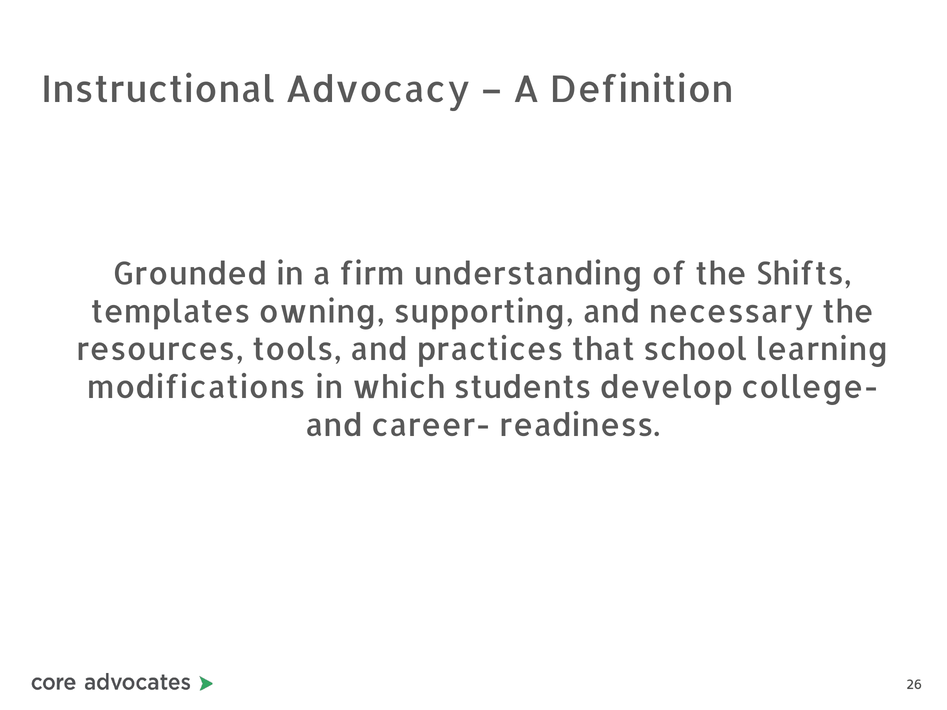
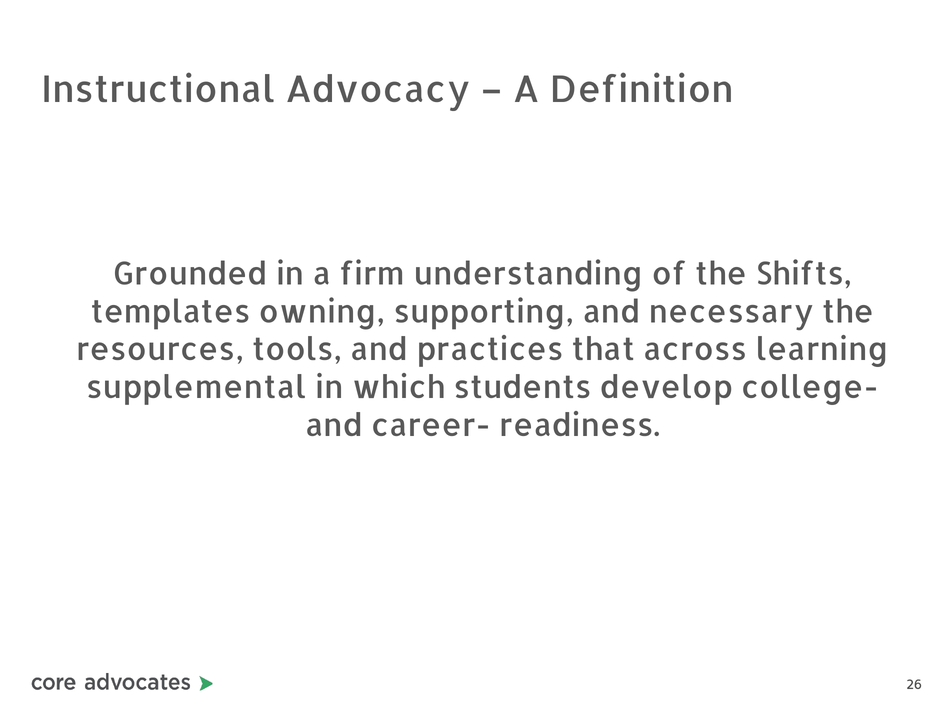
school: school -> across
modifications: modifications -> supplemental
